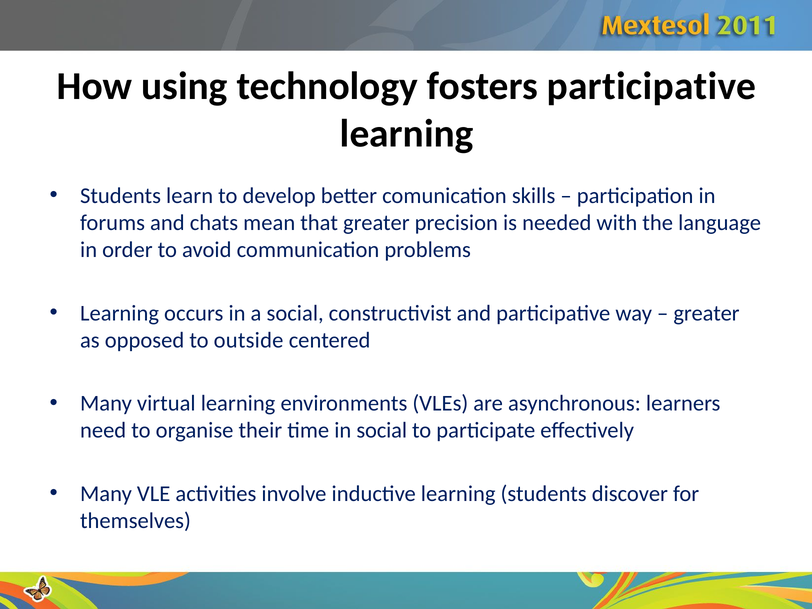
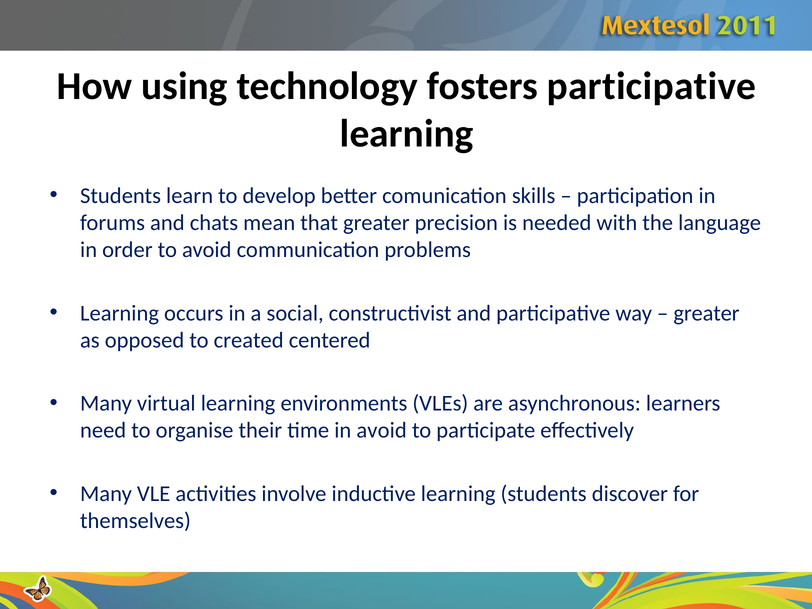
outside: outside -> created
in social: social -> avoid
